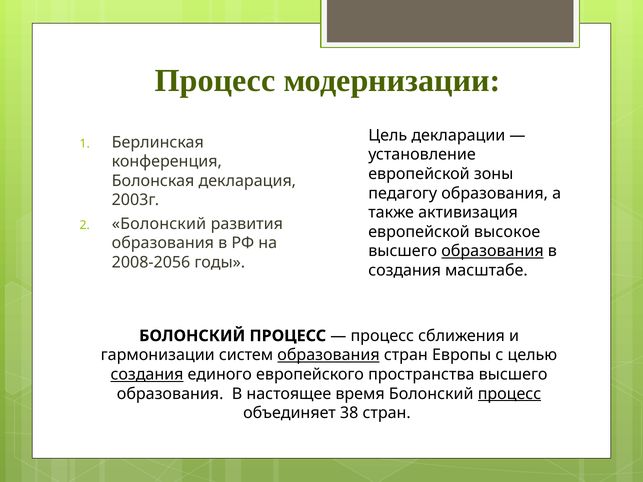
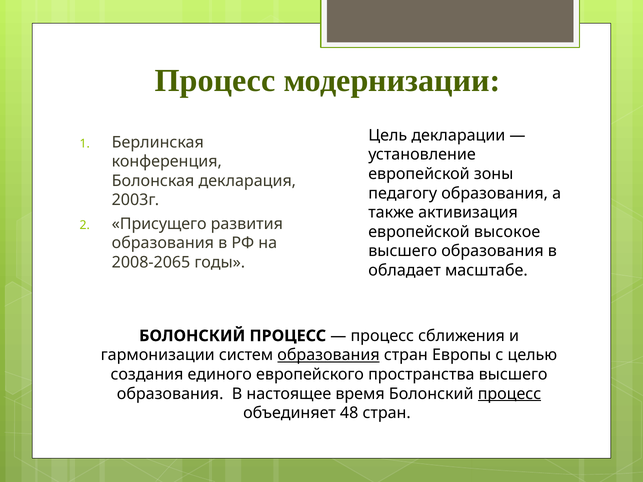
Болонский at (159, 224): Болонский -> Присущего
образования at (493, 251) underline: present -> none
2008-2056: 2008-2056 -> 2008-2065
создания at (405, 271): создания -> обладает
создания at (147, 375) underline: present -> none
38: 38 -> 48
